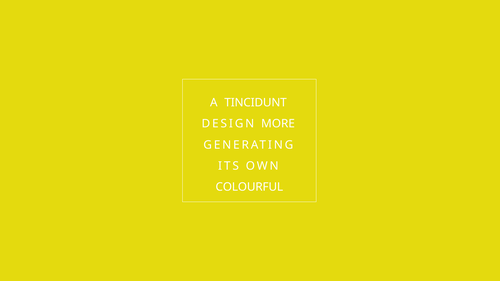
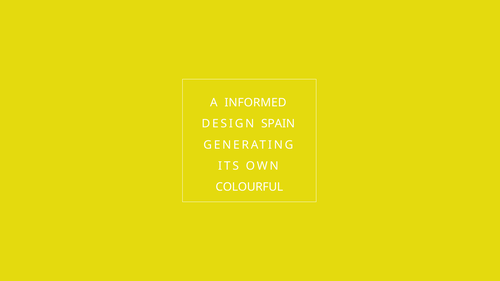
TINCIDUNT: TINCIDUNT -> INFORMED
MORE: MORE -> SPAIN
